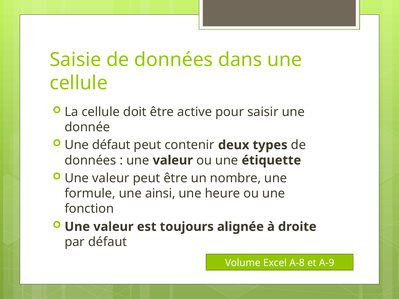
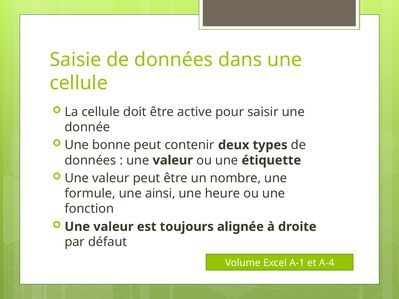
Une défaut: défaut -> bonne
A-8: A-8 -> A-1
A-9: A-9 -> A-4
